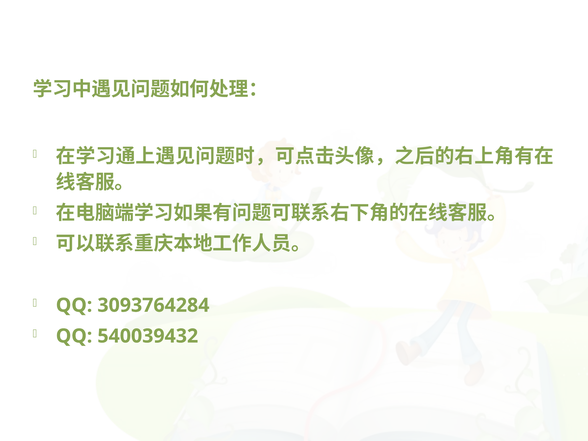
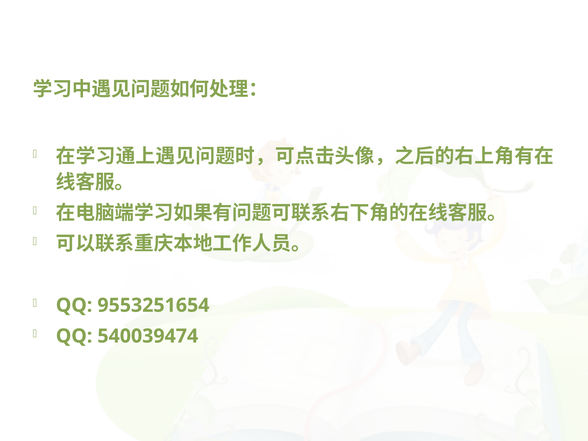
3093764284: 3093764284 -> 9553251654
540039432: 540039432 -> 540039474
